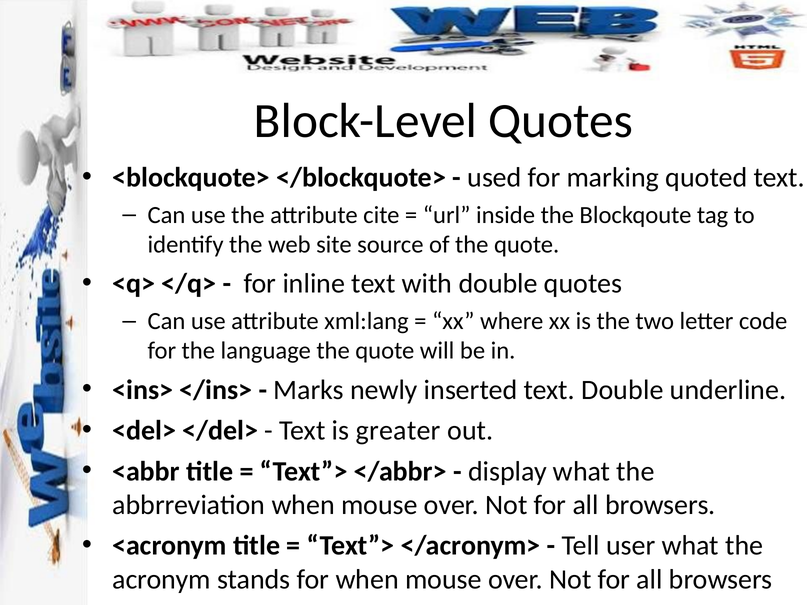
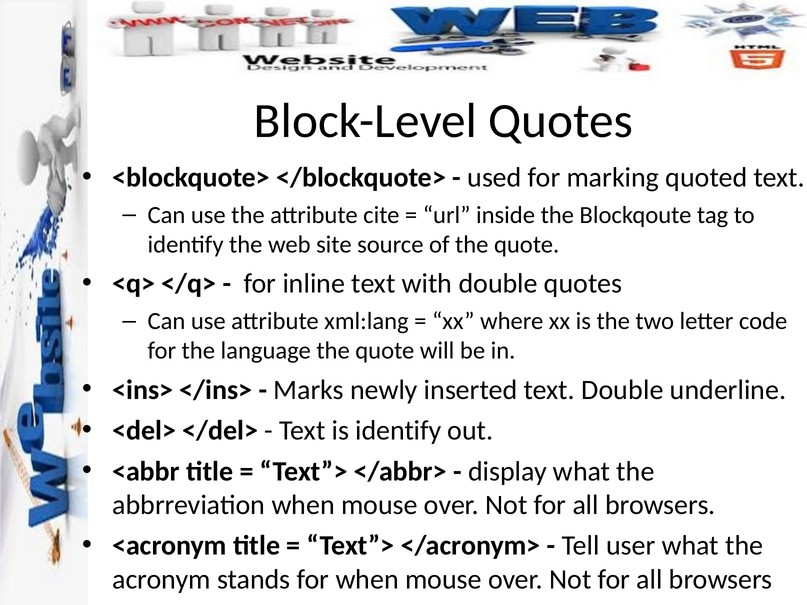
is greater: greater -> identify
